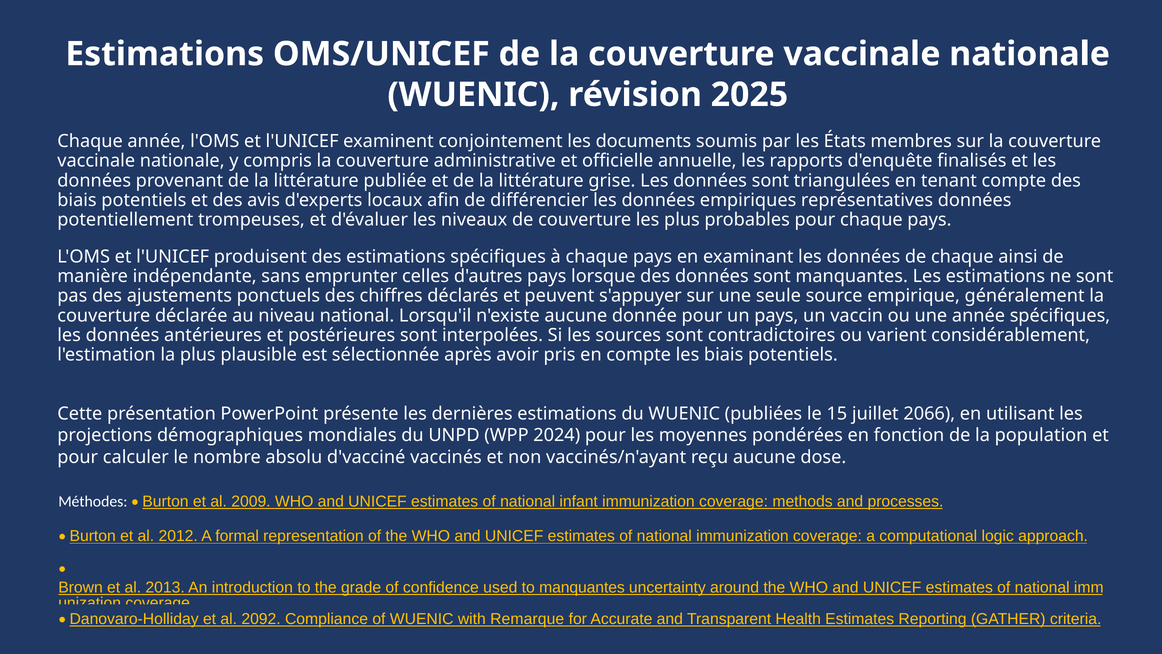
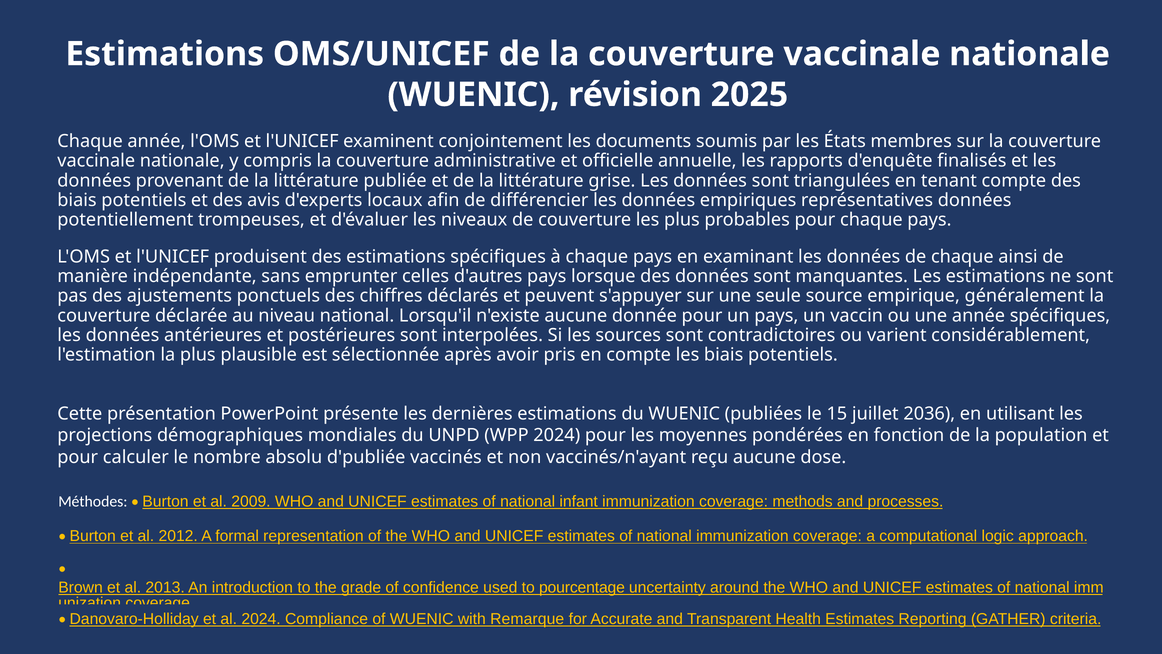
2066: 2066 -> 2036
d'vacciné: d'vacciné -> d'publiée
to manquantes: manquantes -> pourcentage
al 2092: 2092 -> 2024
